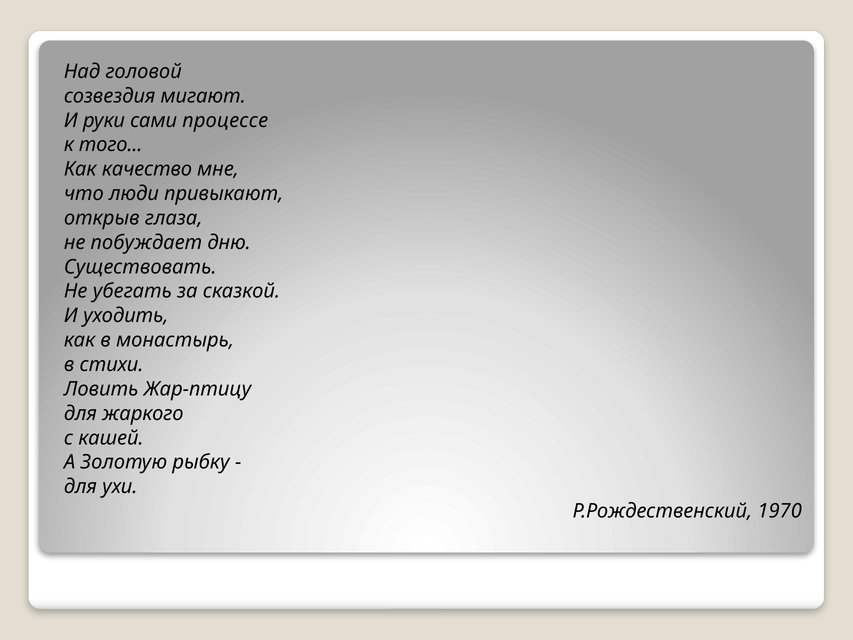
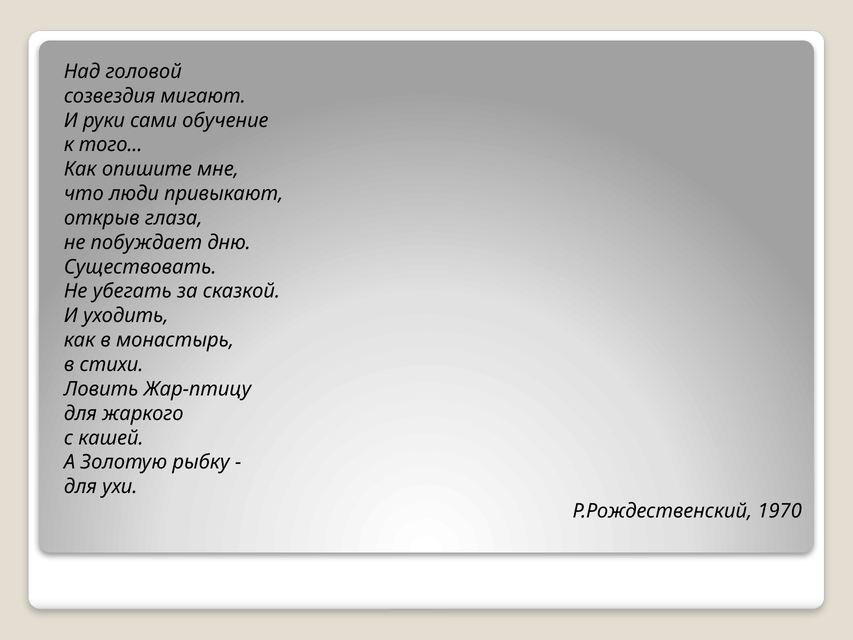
процессе: процессе -> обучение
качество: качество -> опишите
